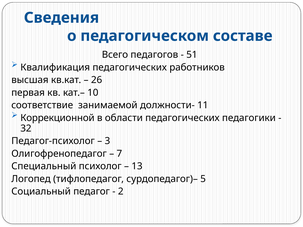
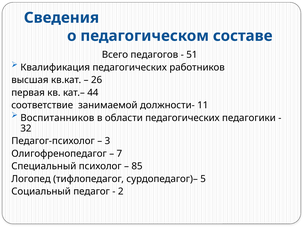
10: 10 -> 44
Коррекционной: Коррекционной -> Воспитанников
13: 13 -> 85
